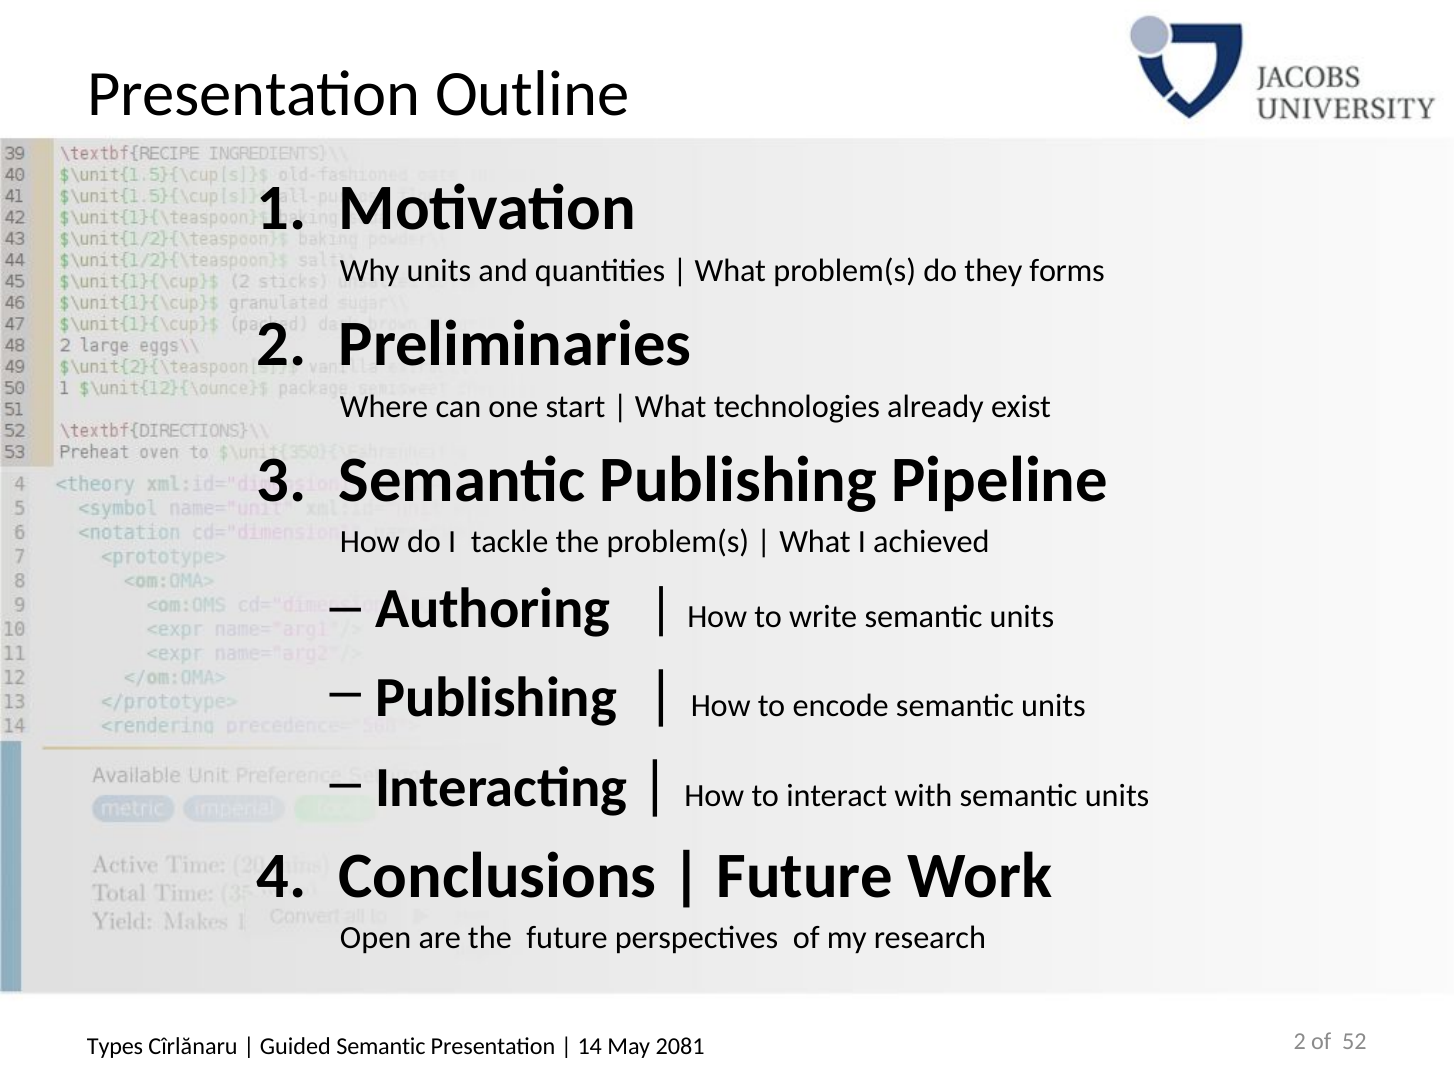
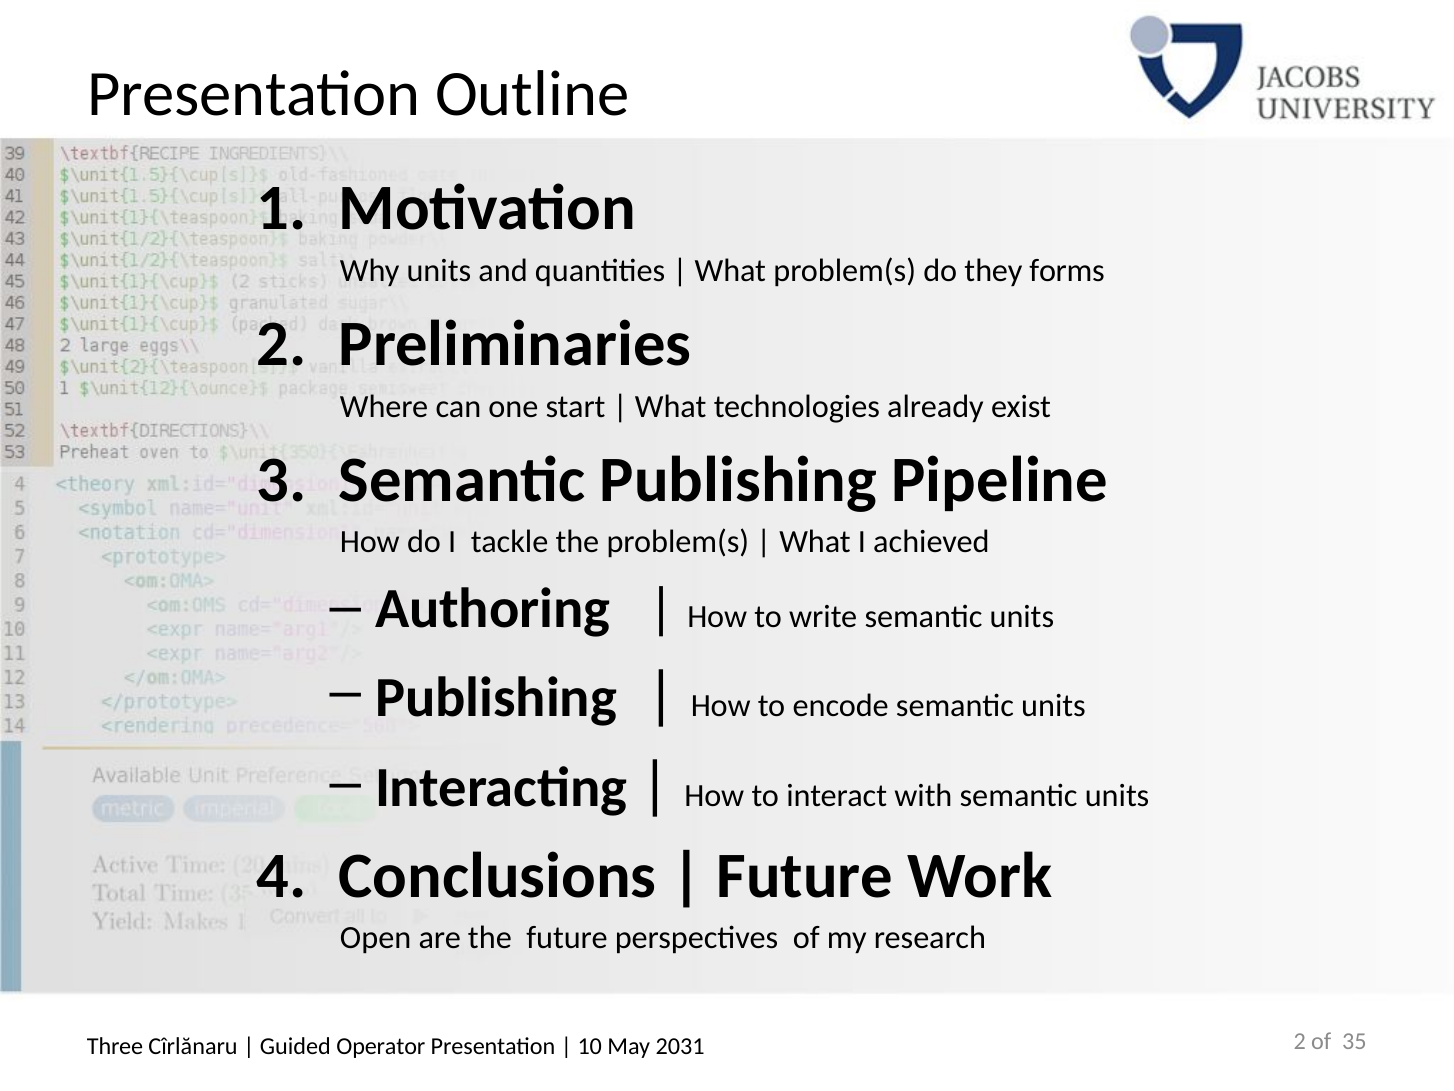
Types: Types -> Three
Guided Semantic: Semantic -> Operator
14: 14 -> 10
2081: 2081 -> 2031
52: 52 -> 35
